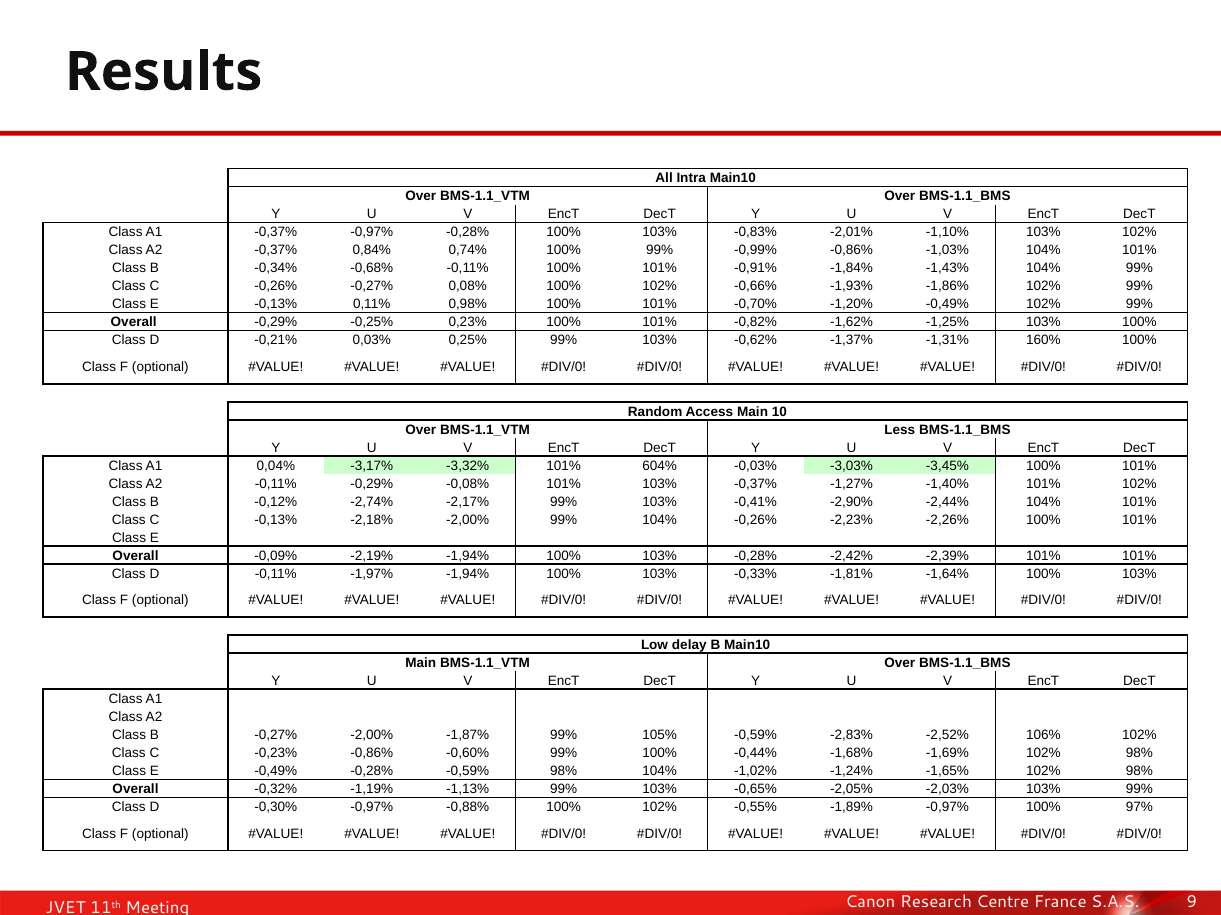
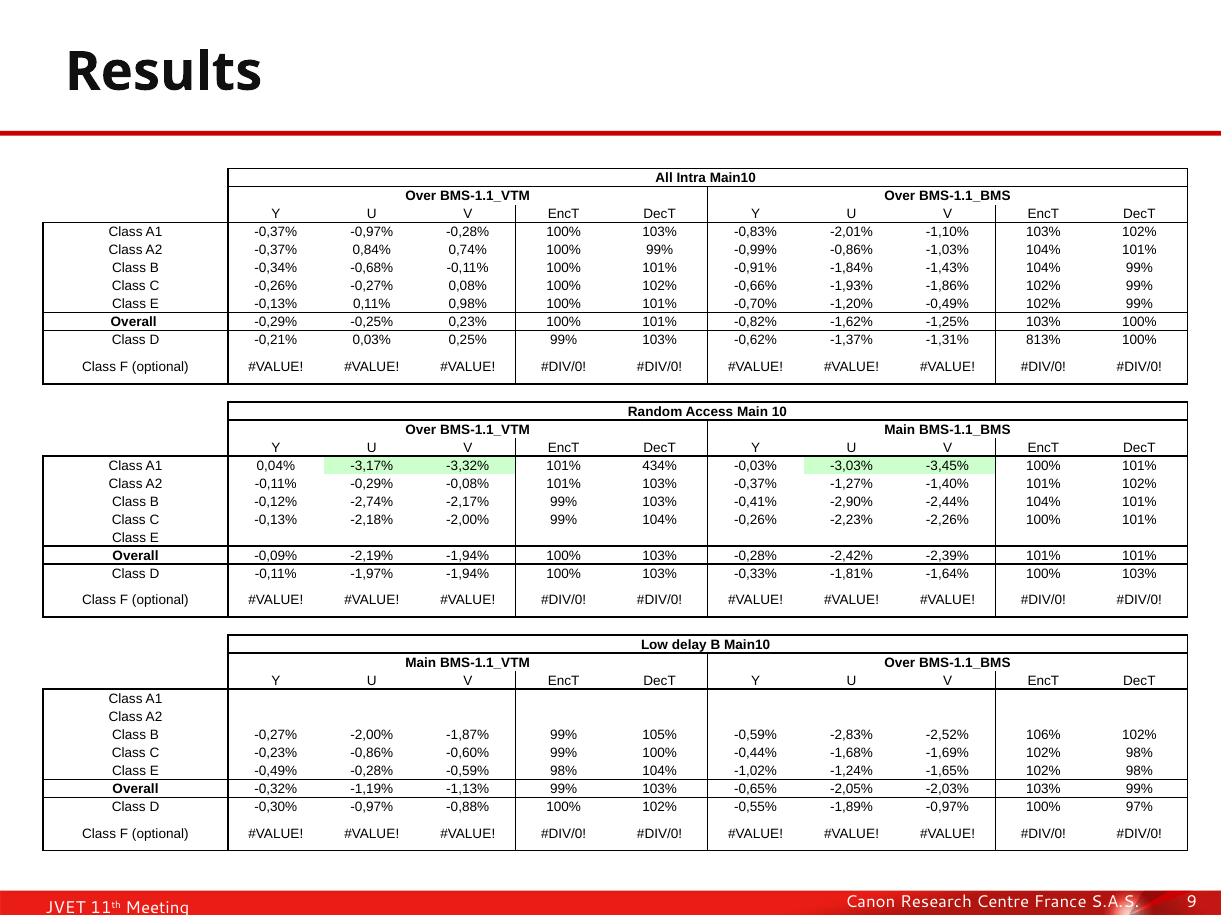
160%: 160% -> 813%
Less at (900, 430): Less -> Main
604%: 604% -> 434%
